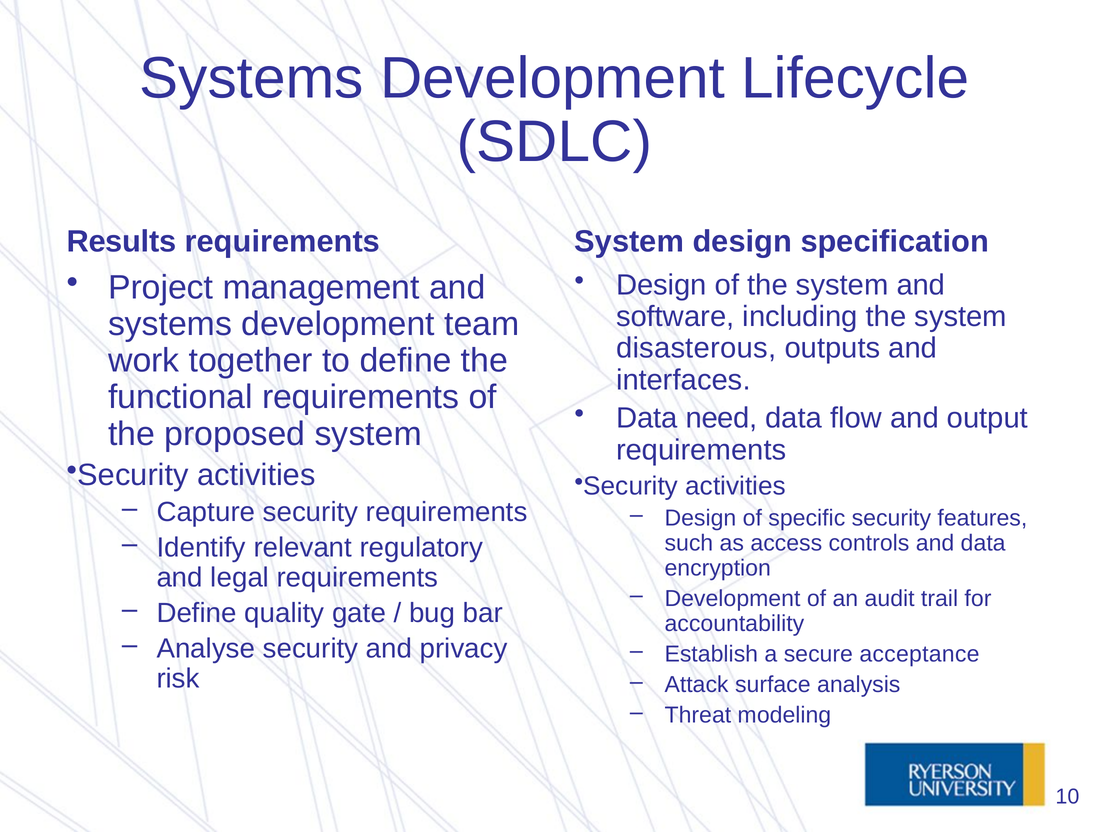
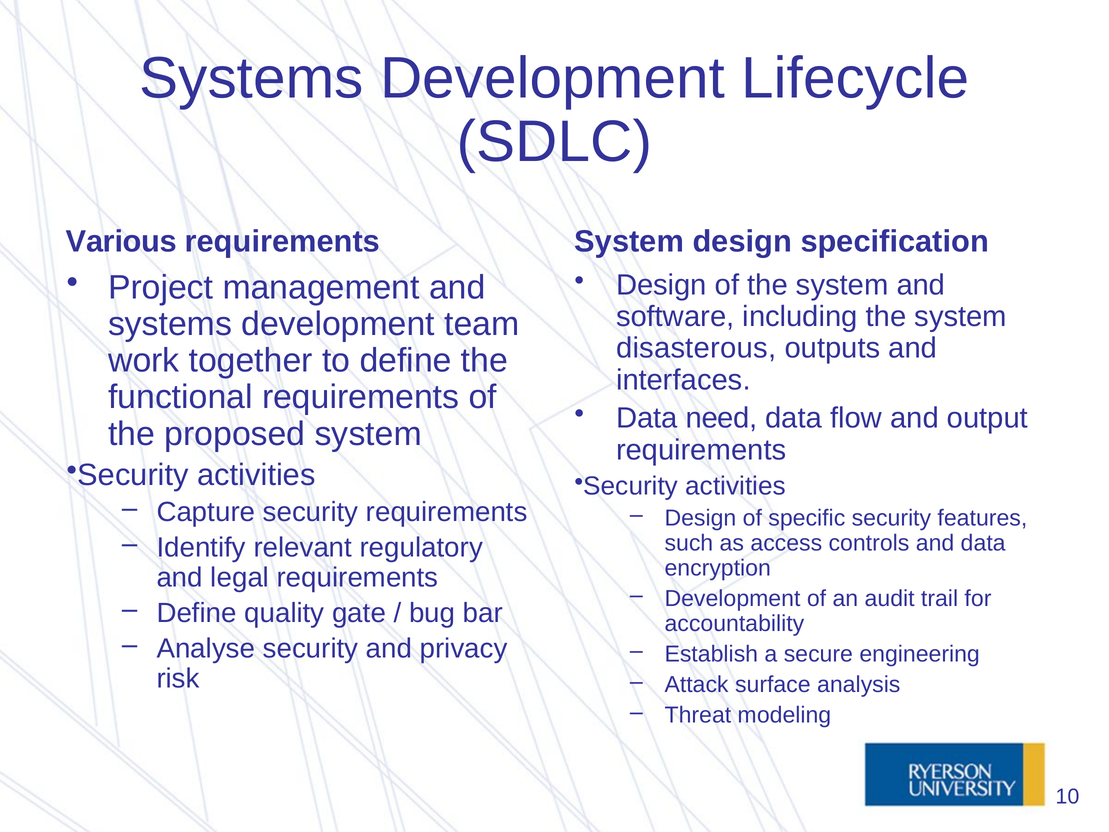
Results: Results -> Various
acceptance: acceptance -> engineering
